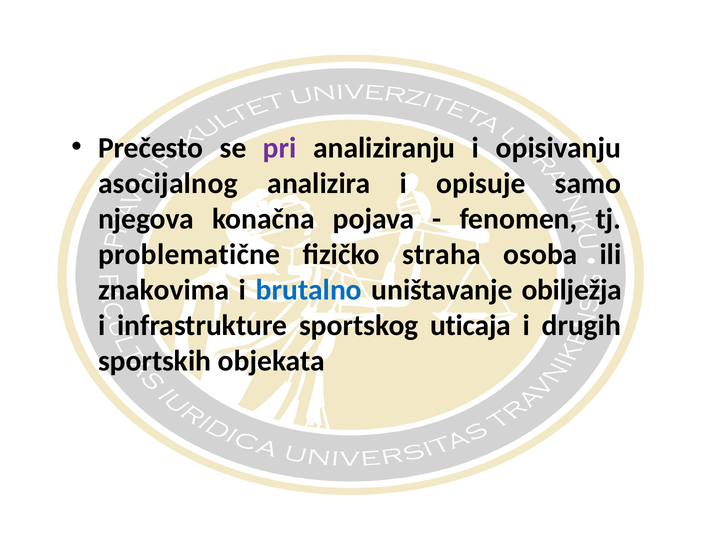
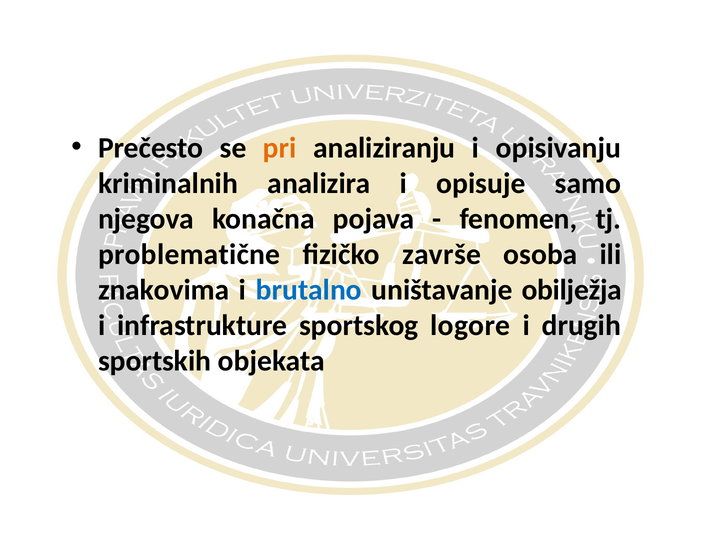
pri colour: purple -> orange
asocijalnog: asocijalnog -> kriminalnih
straha: straha -> završe
uticaja: uticaja -> logore
